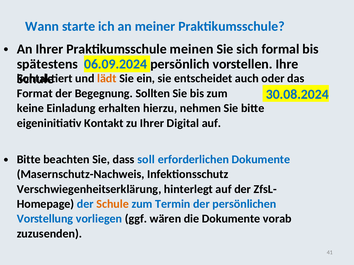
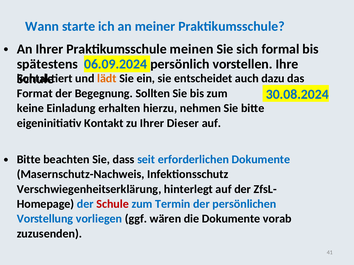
oder: oder -> dazu
Digital: Digital -> Dieser
soll: soll -> seit
Schule at (113, 204) colour: orange -> red
